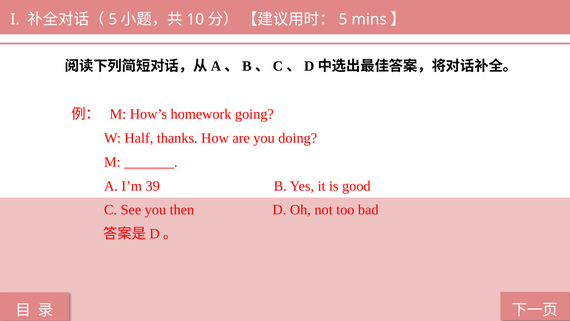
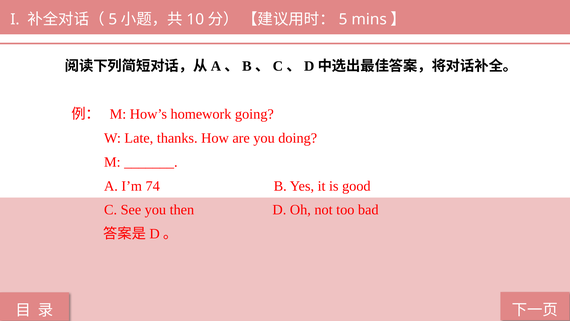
Half: Half -> Late
39: 39 -> 74
